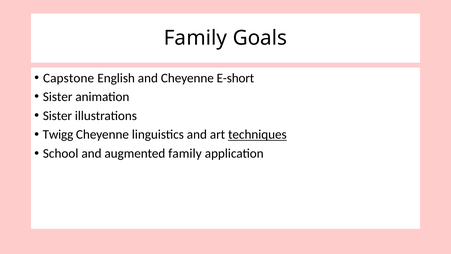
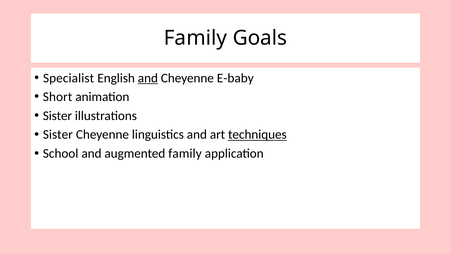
Capstone: Capstone -> Specialist
and at (148, 78) underline: none -> present
E-short: E-short -> E-baby
Sister at (58, 97): Sister -> Short
Twigg at (58, 134): Twigg -> Sister
